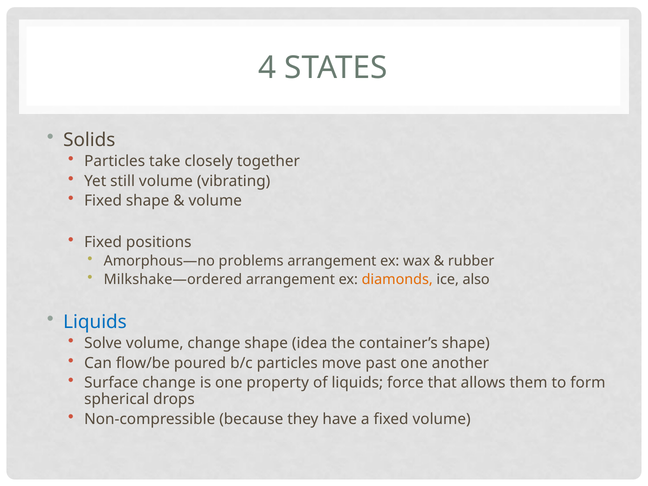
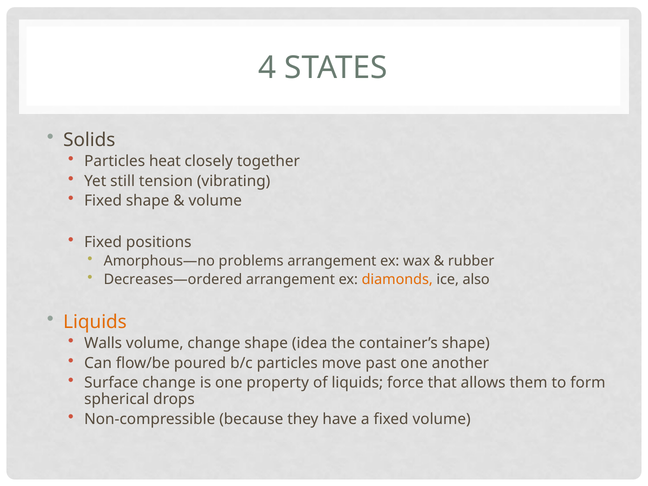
take: take -> heat
still volume: volume -> tension
Milkshake—ordered: Milkshake—ordered -> Decreases—ordered
Liquids at (95, 322) colour: blue -> orange
Solve: Solve -> Walls
